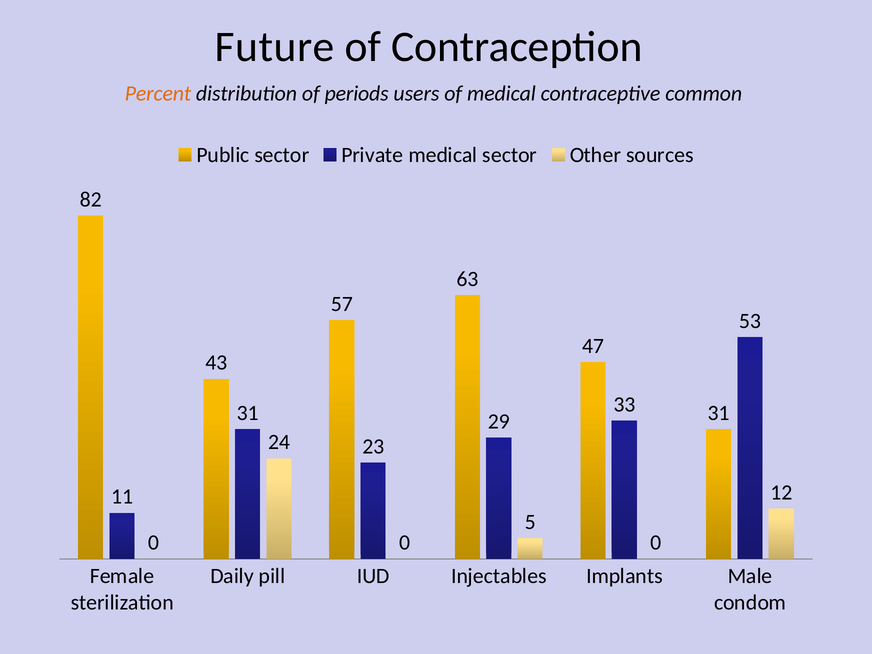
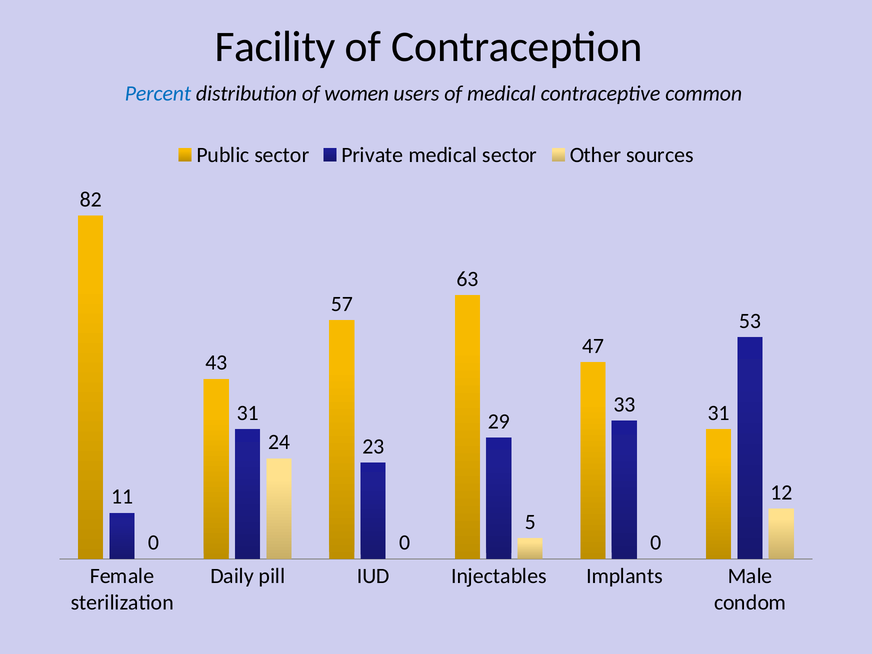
Future: Future -> Facility
Percent colour: orange -> blue
periods: periods -> women
